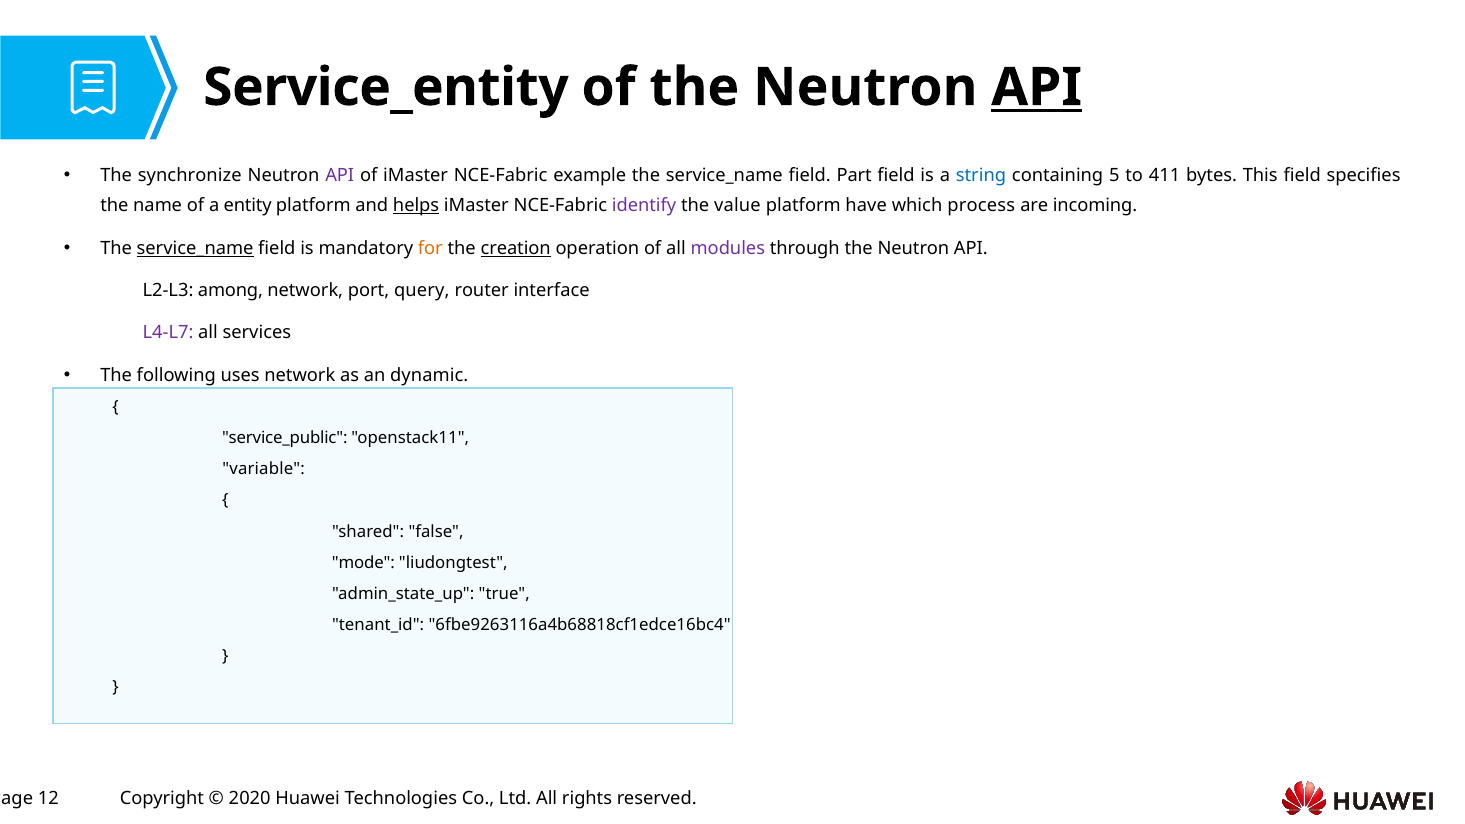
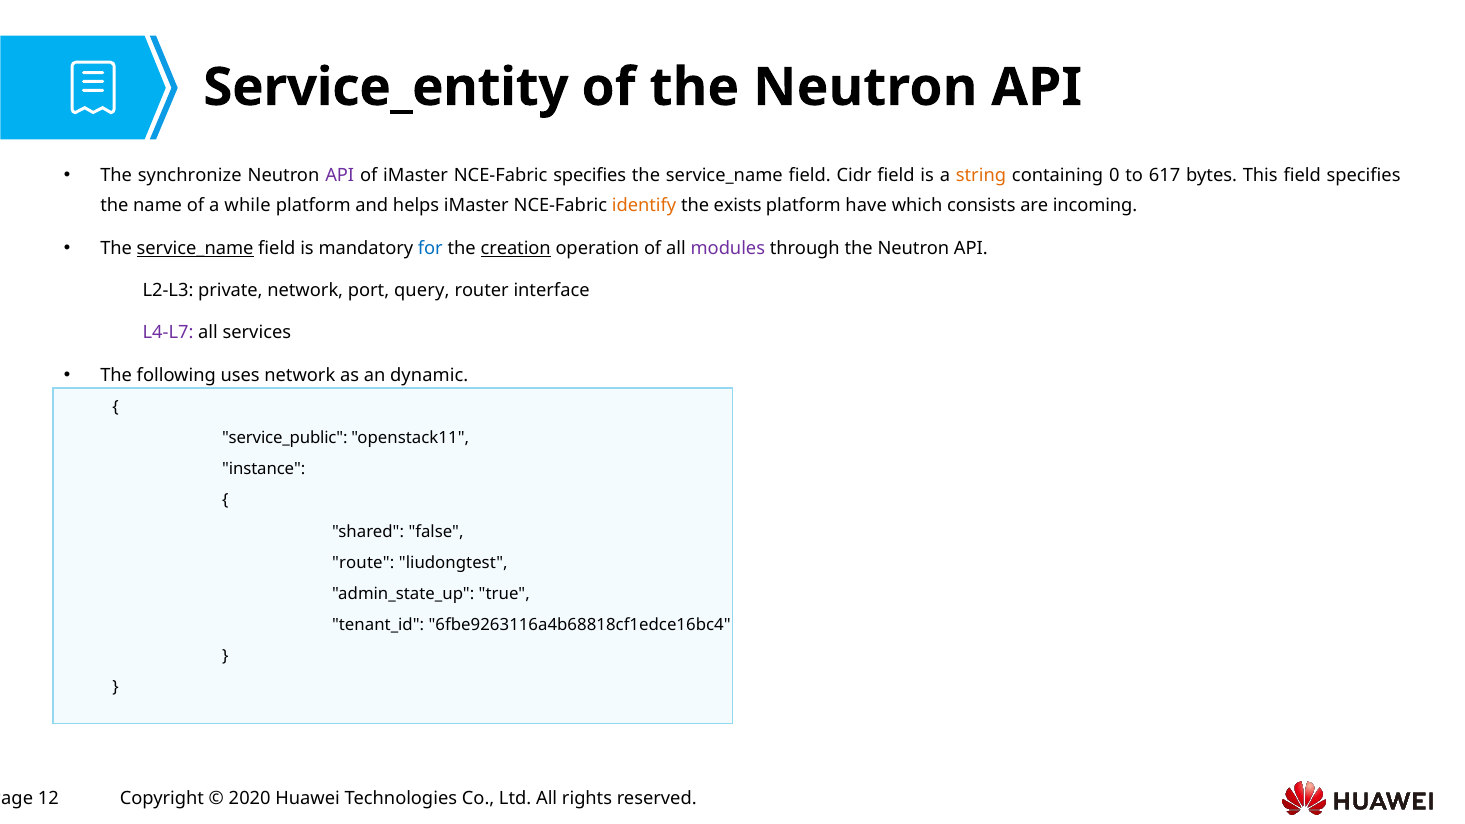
API at (1037, 87) underline: present -> none
NCE-Fabric example: example -> specifies
Part: Part -> Cidr
string colour: blue -> orange
5: 5 -> 0
411: 411 -> 617
entity: entity -> while
helps underline: present -> none
identify colour: purple -> orange
value: value -> exists
process: process -> consists
for colour: orange -> blue
among: among -> private
variable: variable -> instance
mode: mode -> route
